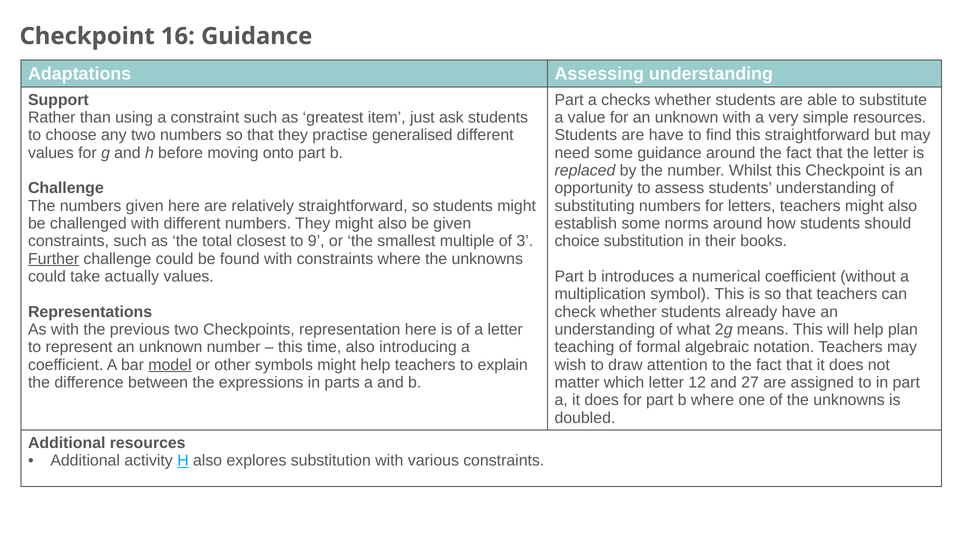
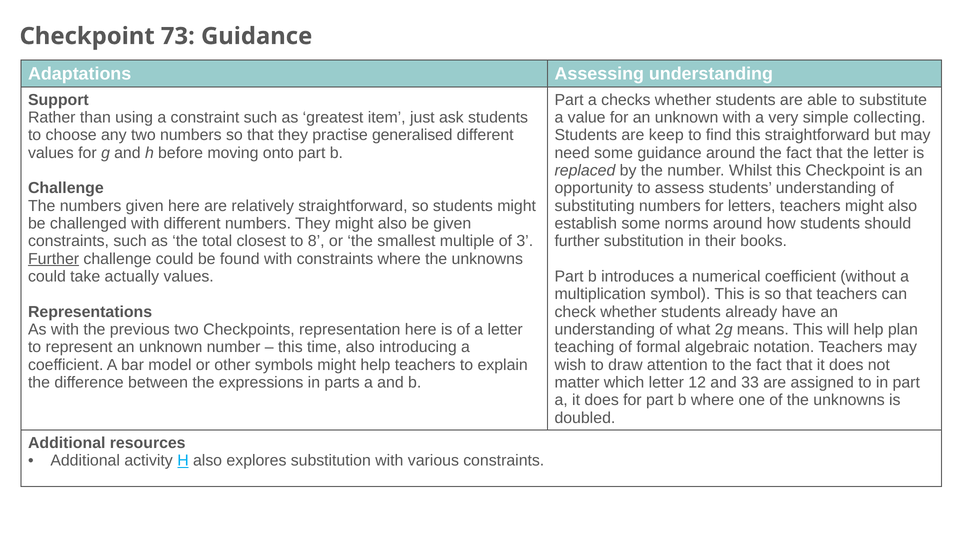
16: 16 -> 73
simple resources: resources -> collecting
are have: have -> keep
9: 9 -> 8
choice at (577, 241): choice -> further
model underline: present -> none
27: 27 -> 33
